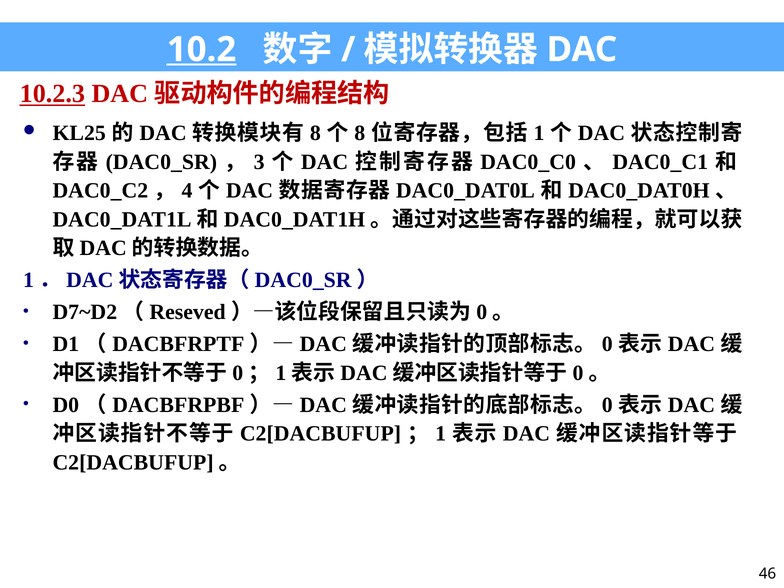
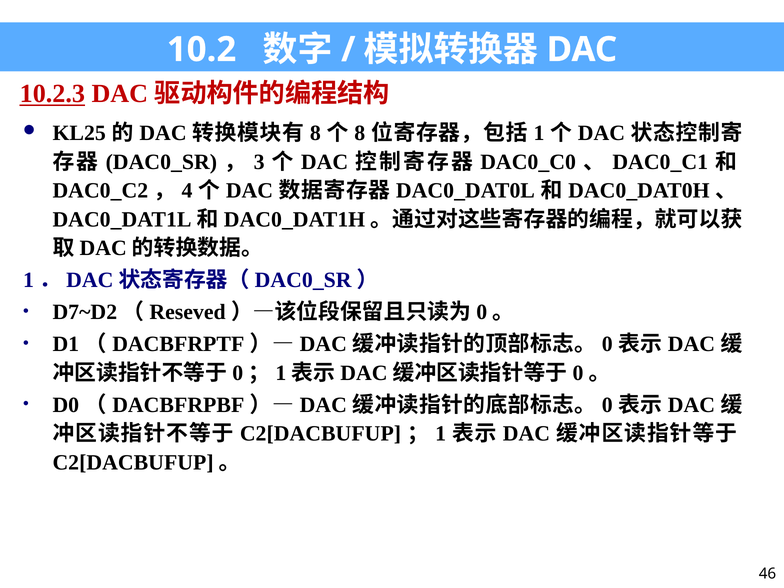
10.2 underline: present -> none
